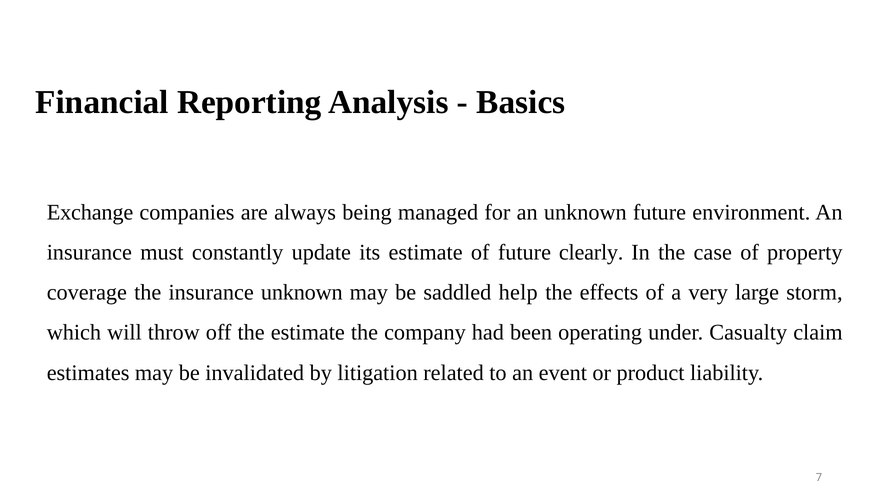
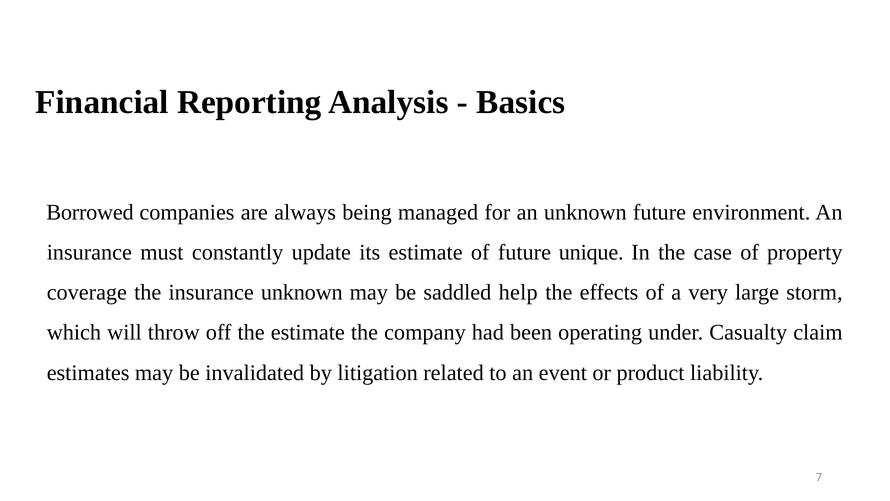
Exchange: Exchange -> Borrowed
clearly: clearly -> unique
